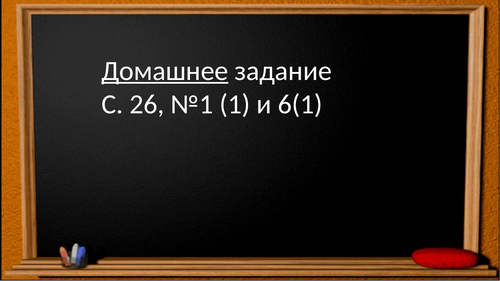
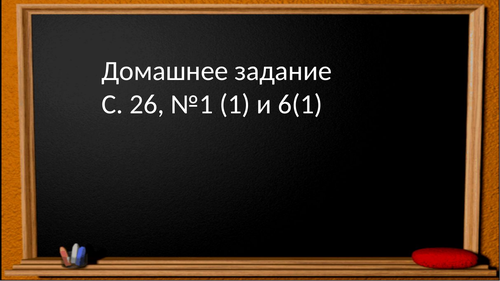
Домашнее underline: present -> none
